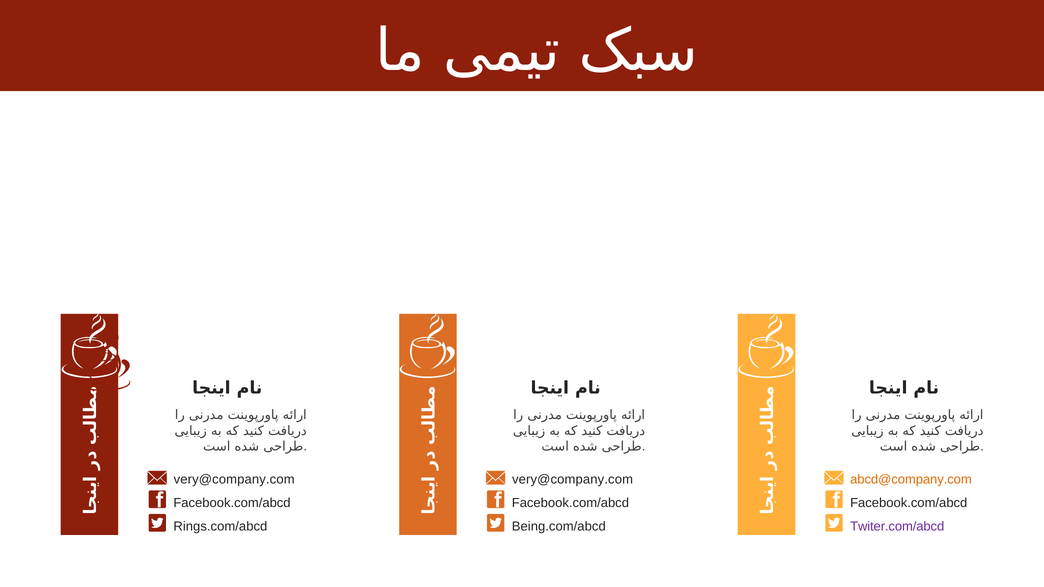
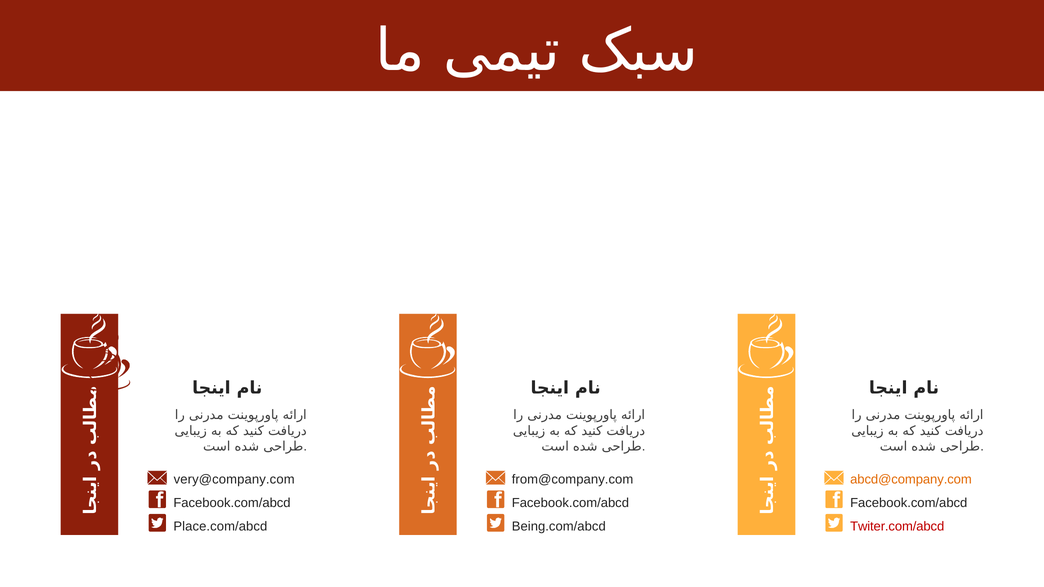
very@company.com at (573, 480): very@company.com -> from@company.com
Rings.com/abcd: Rings.com/abcd -> Place.com/abcd
Twiter.com/abcd colour: purple -> red
